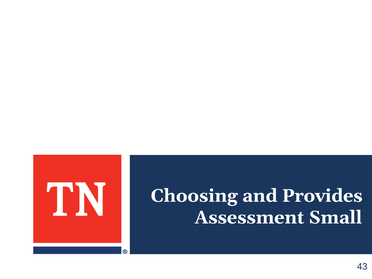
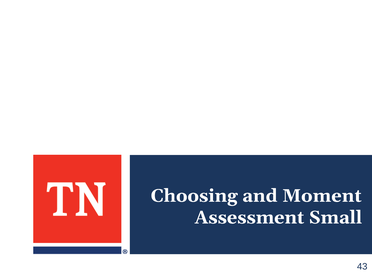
Provides: Provides -> Moment
